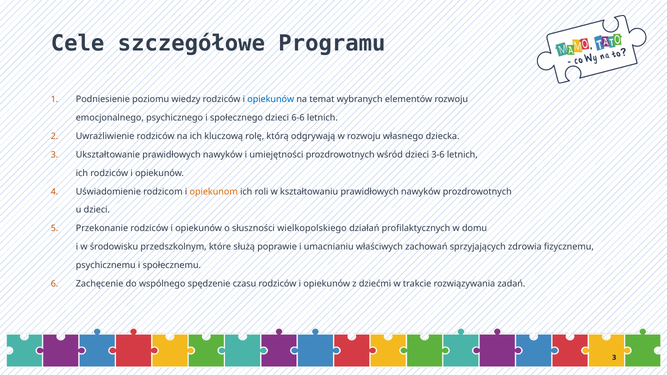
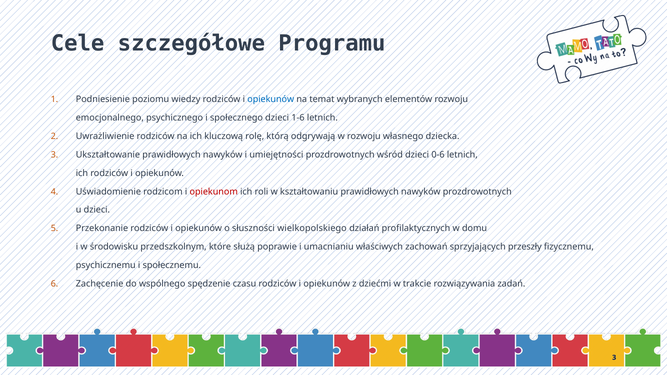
6-6: 6-6 -> 1-6
3-6: 3-6 -> 0-6
opiekunom colour: orange -> red
zdrowia: zdrowia -> przeszły
